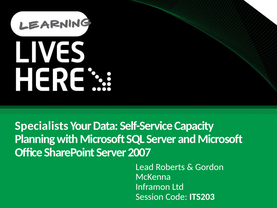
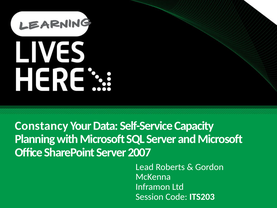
Specialists: Specialists -> Constancy
